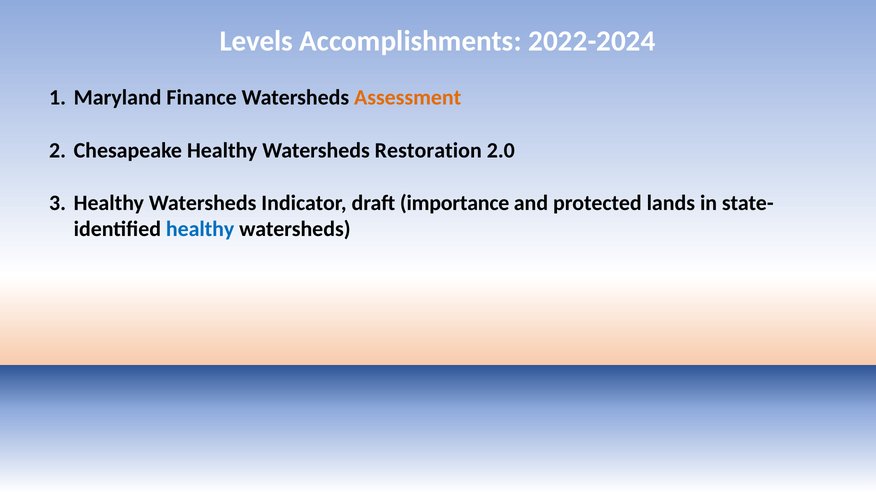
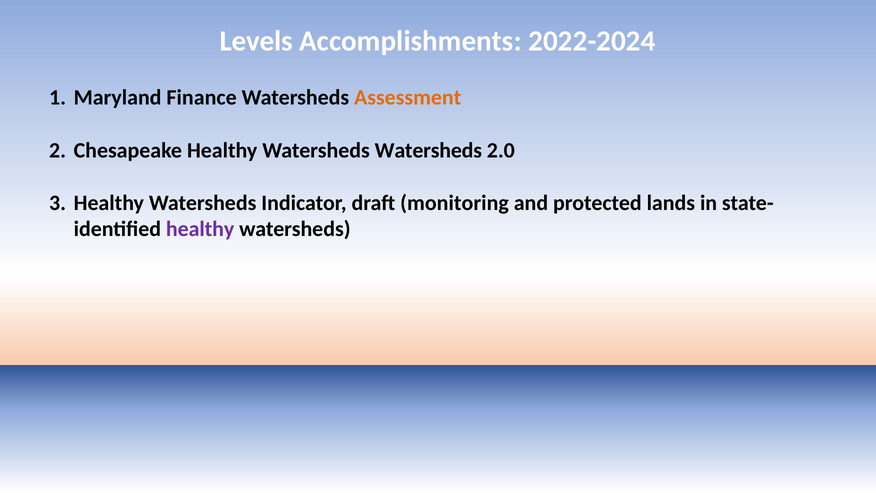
Watersheds Restoration: Restoration -> Watersheds
importance: importance -> monitoring
healthy at (200, 229) colour: blue -> purple
